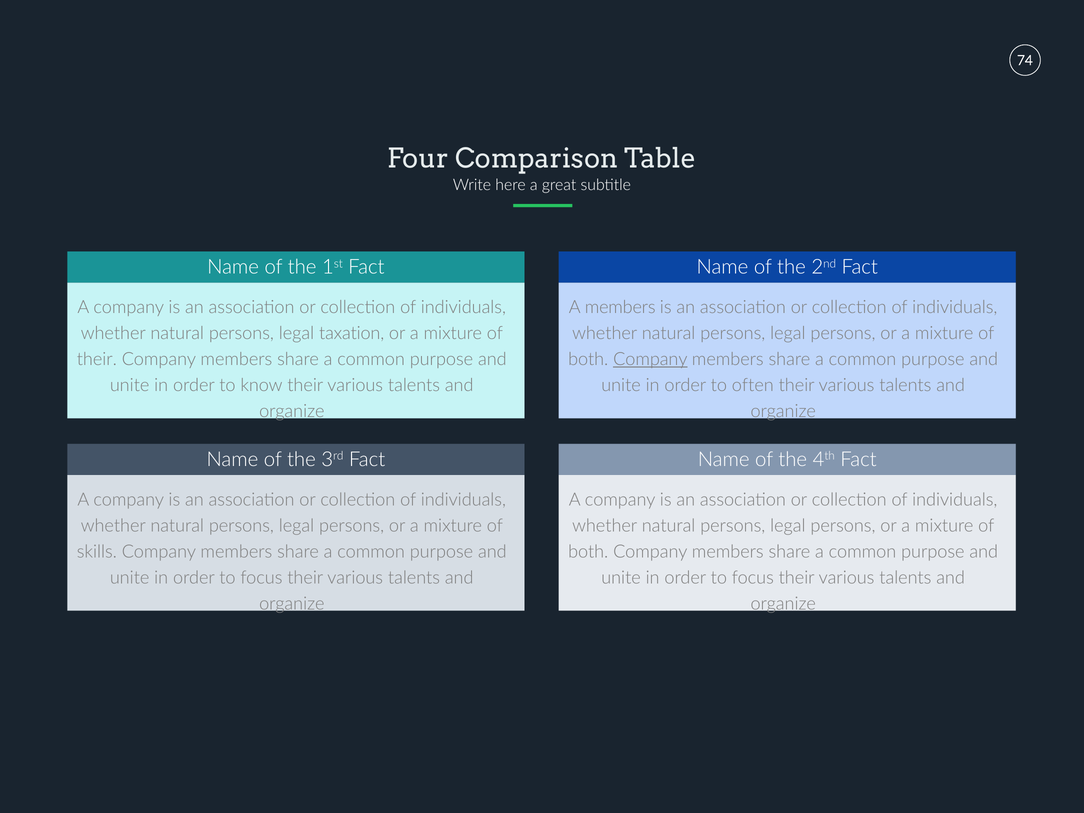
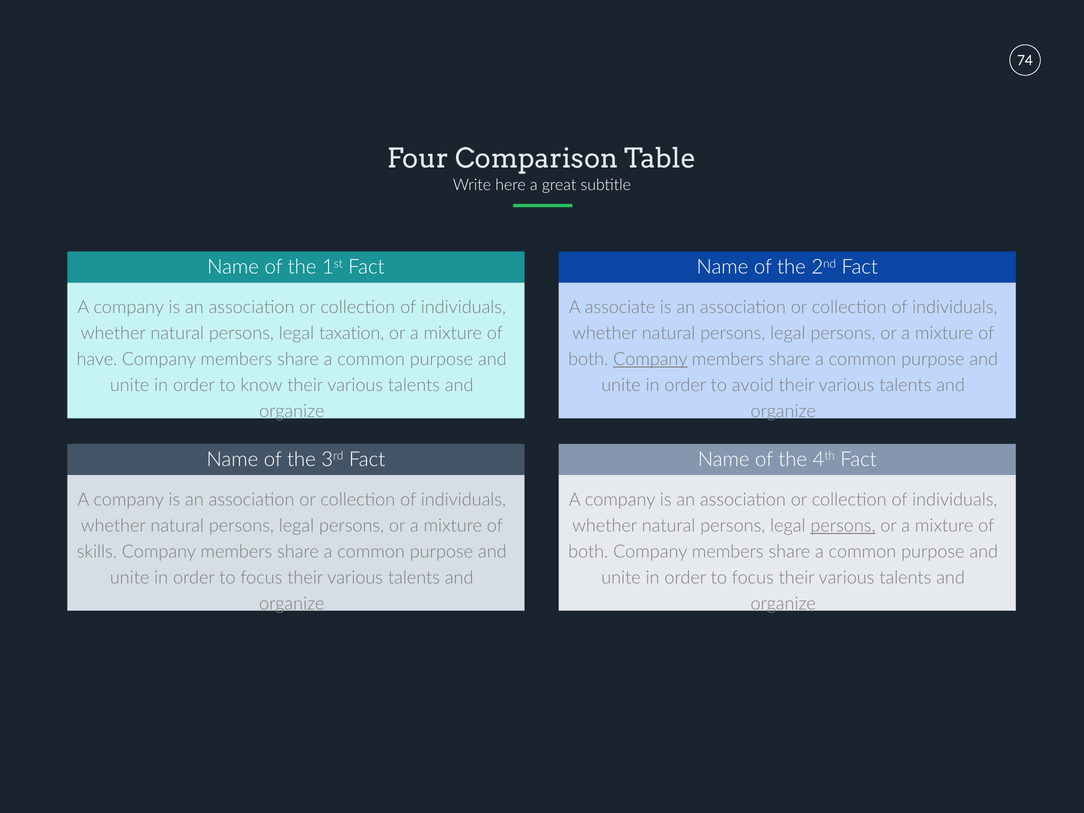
A members: members -> associate
their at (97, 359): their -> have
often: often -> avoid
persons at (843, 526) underline: none -> present
